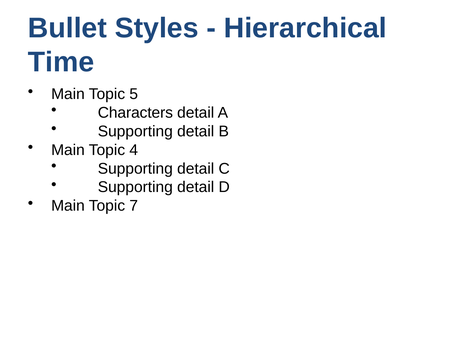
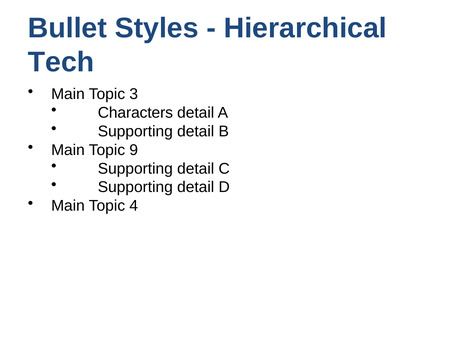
Time: Time -> Tech
5: 5 -> 3
4: 4 -> 9
7: 7 -> 4
